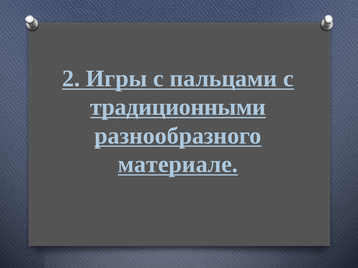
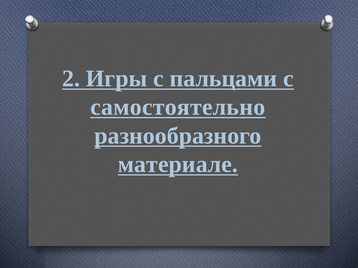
традиционными: традиционными -> самостоятельно
